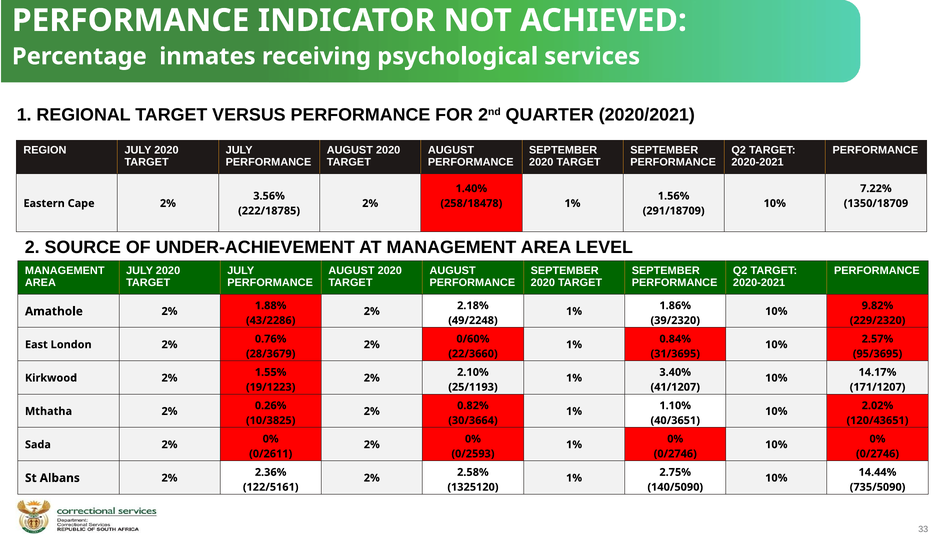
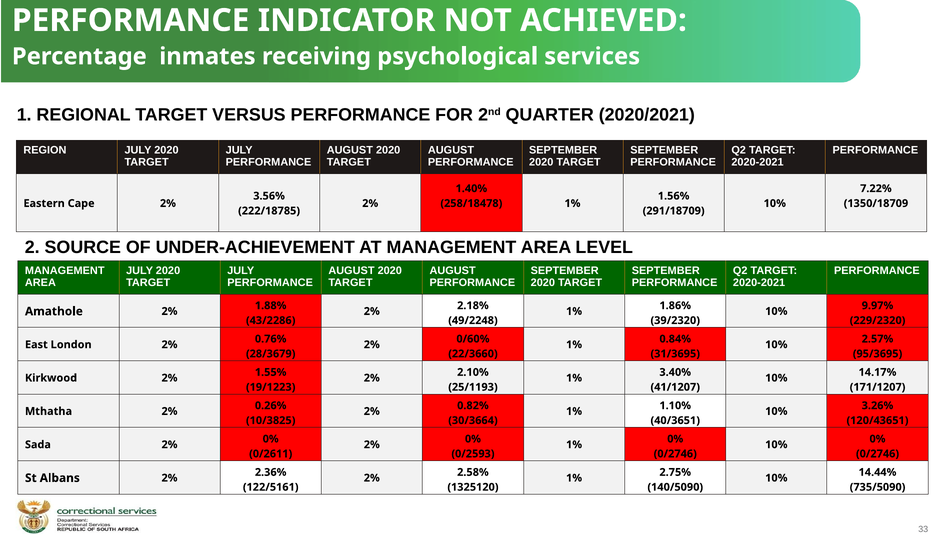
9.82%: 9.82% -> 9.97%
2.02%: 2.02% -> 3.26%
